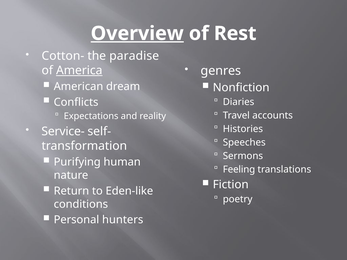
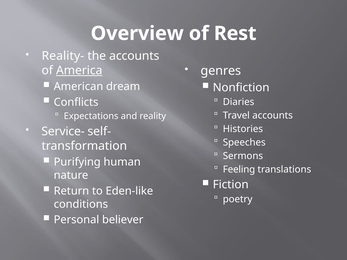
Overview underline: present -> none
Cotton-: Cotton- -> Reality-
the paradise: paradise -> accounts
hunters: hunters -> believer
